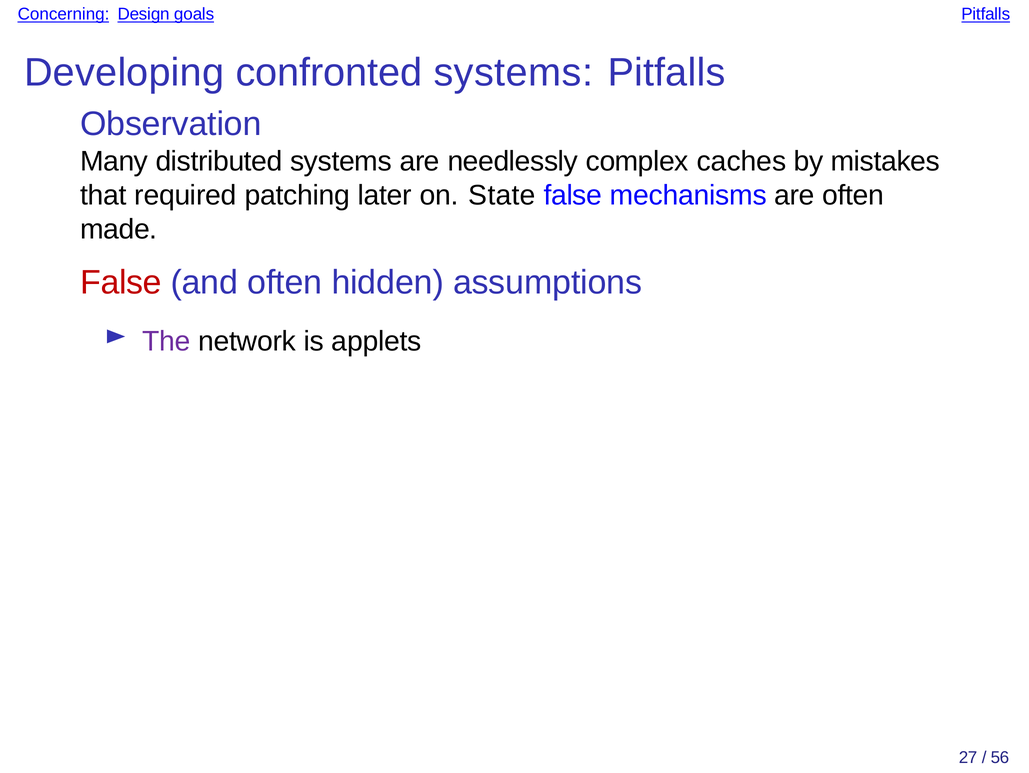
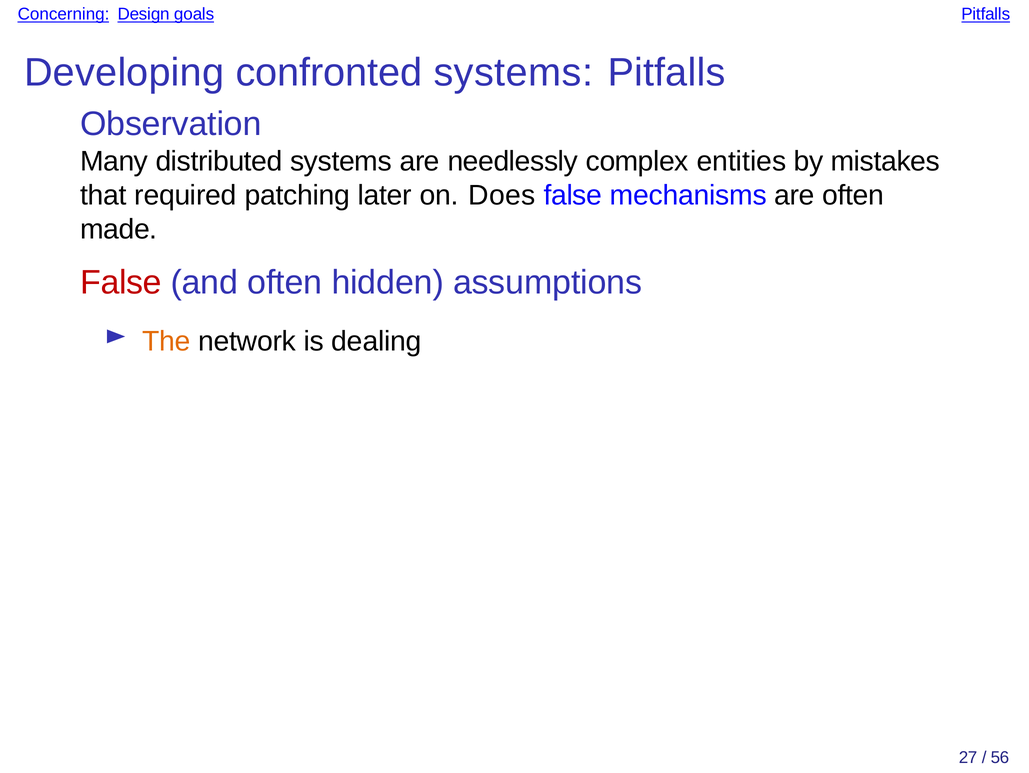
caches: caches -> entities
State: State -> Does
The colour: purple -> orange
applets: applets -> dealing
